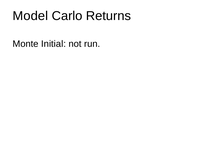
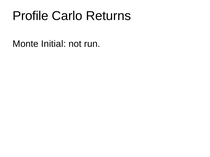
Model: Model -> Profile
